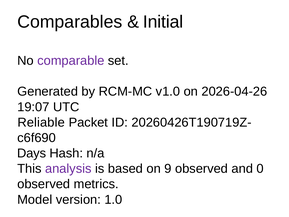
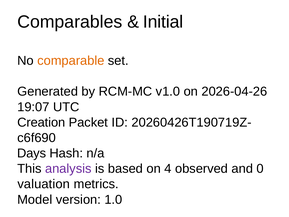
comparable colour: purple -> orange
Reliable: Reliable -> Creation
9: 9 -> 4
observed at (44, 184): observed -> valuation
